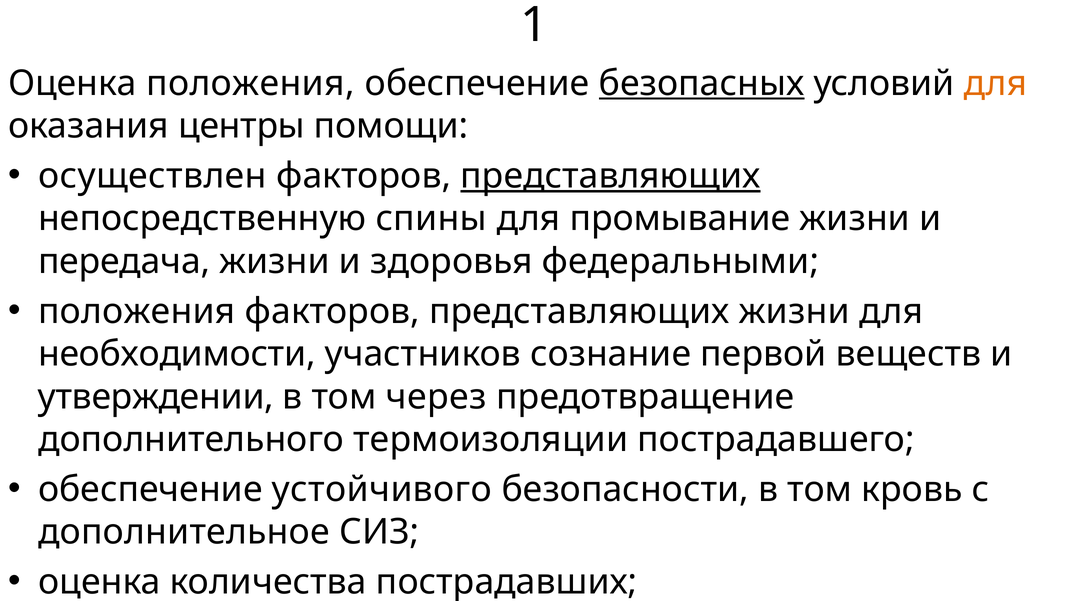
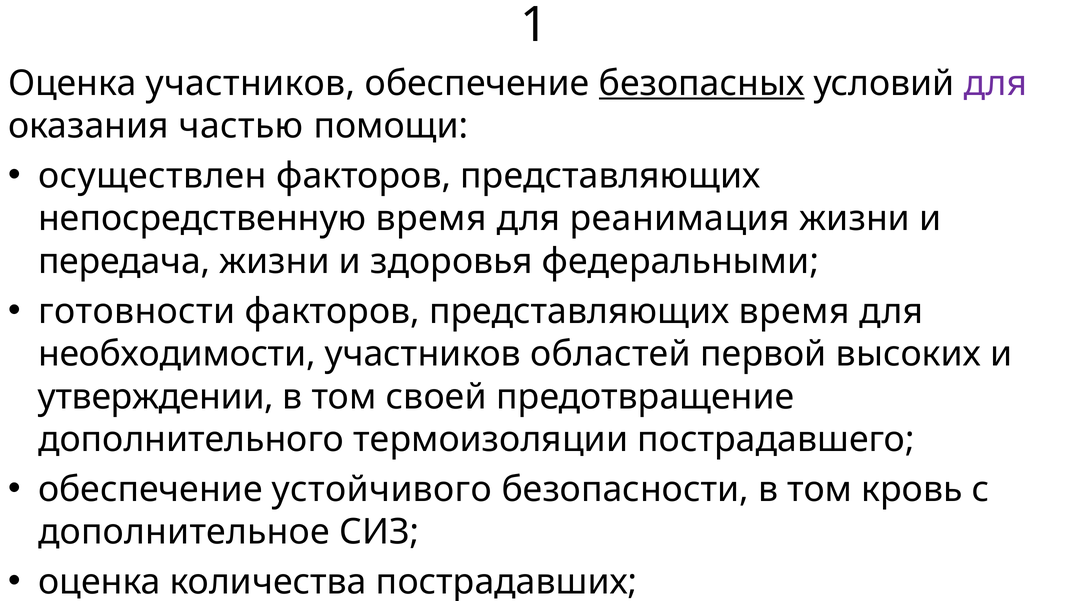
Оценка положения: положения -> участников
для at (996, 83) colour: orange -> purple
центры: центры -> частью
представляющих at (611, 176) underline: present -> none
непосредственную спины: спины -> время
промывание: промывание -> реанимация
положения at (137, 311): положения -> готовности
представляющих жизни: жизни -> время
сознание: сознание -> областей
веществ: веществ -> высоких
через: через -> своей
